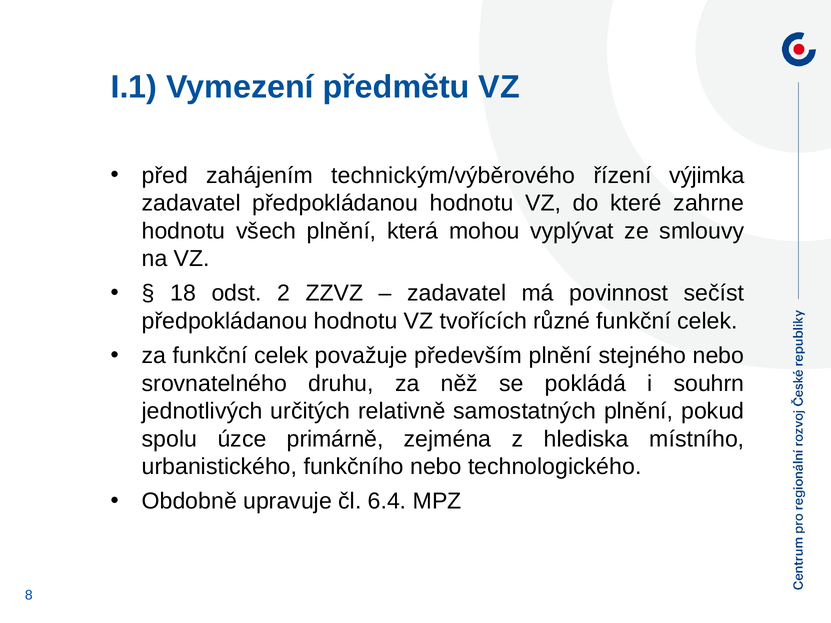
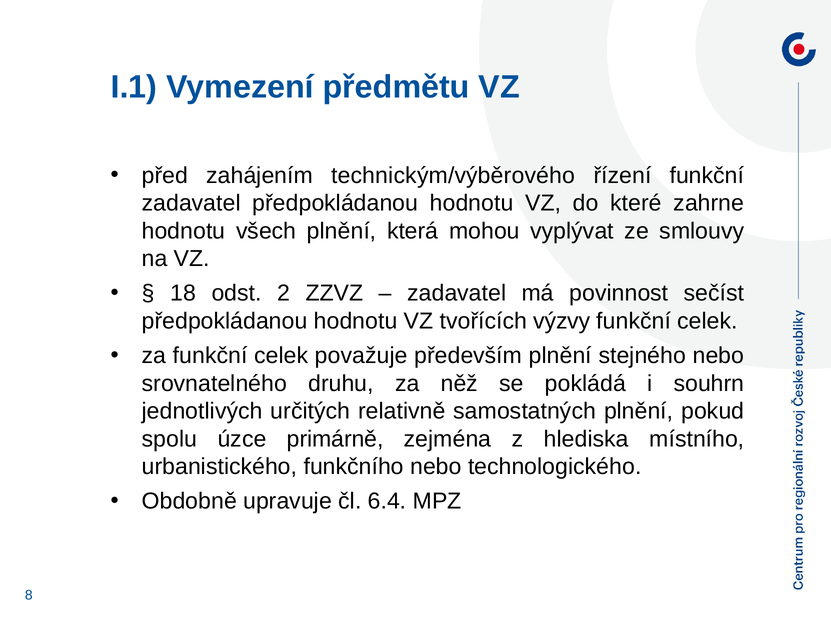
řízení výjimka: výjimka -> funkční
různé: různé -> výzvy
